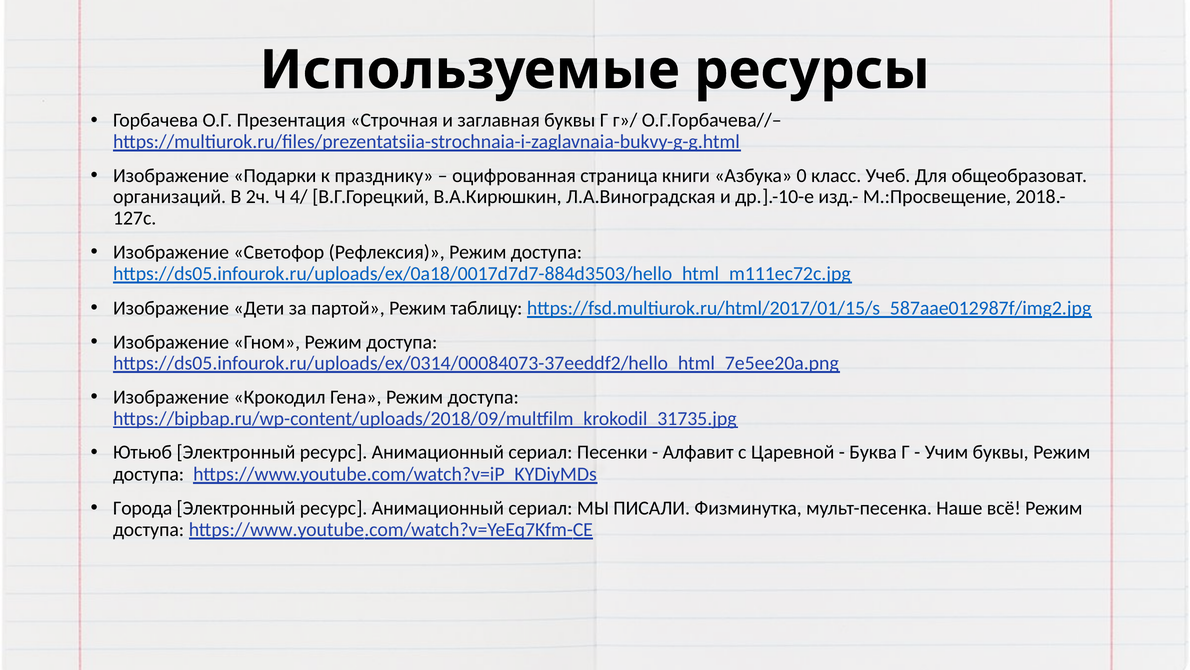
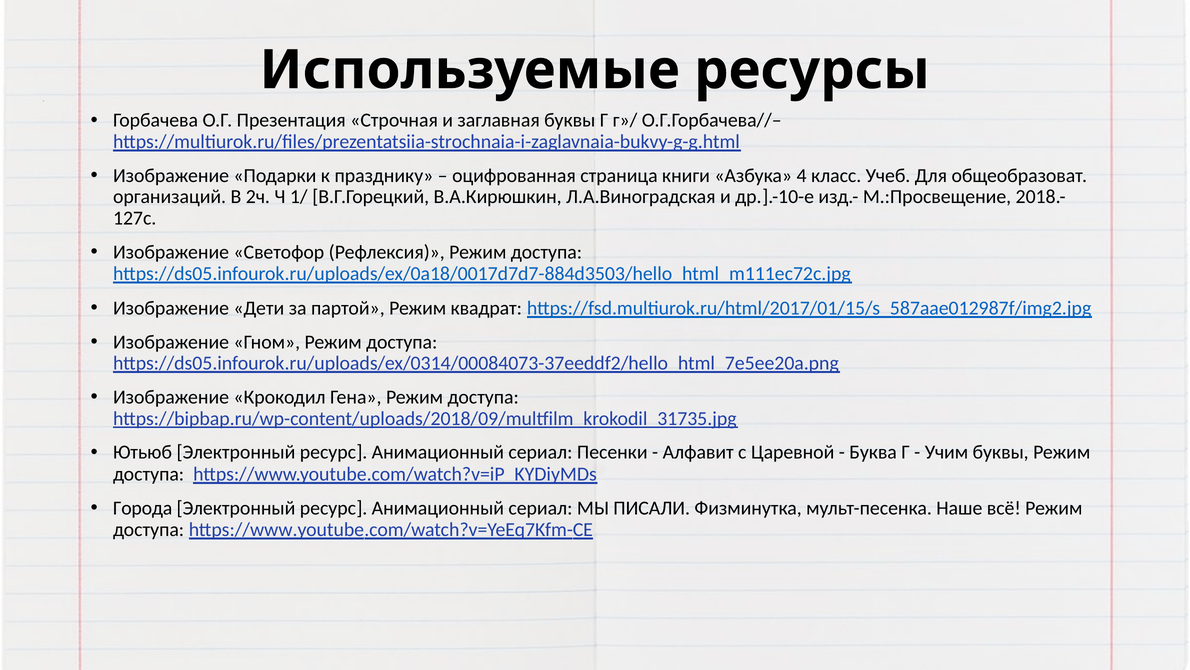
0: 0 -> 4
4/: 4/ -> 1/
таблицу: таблицу -> квадрат
